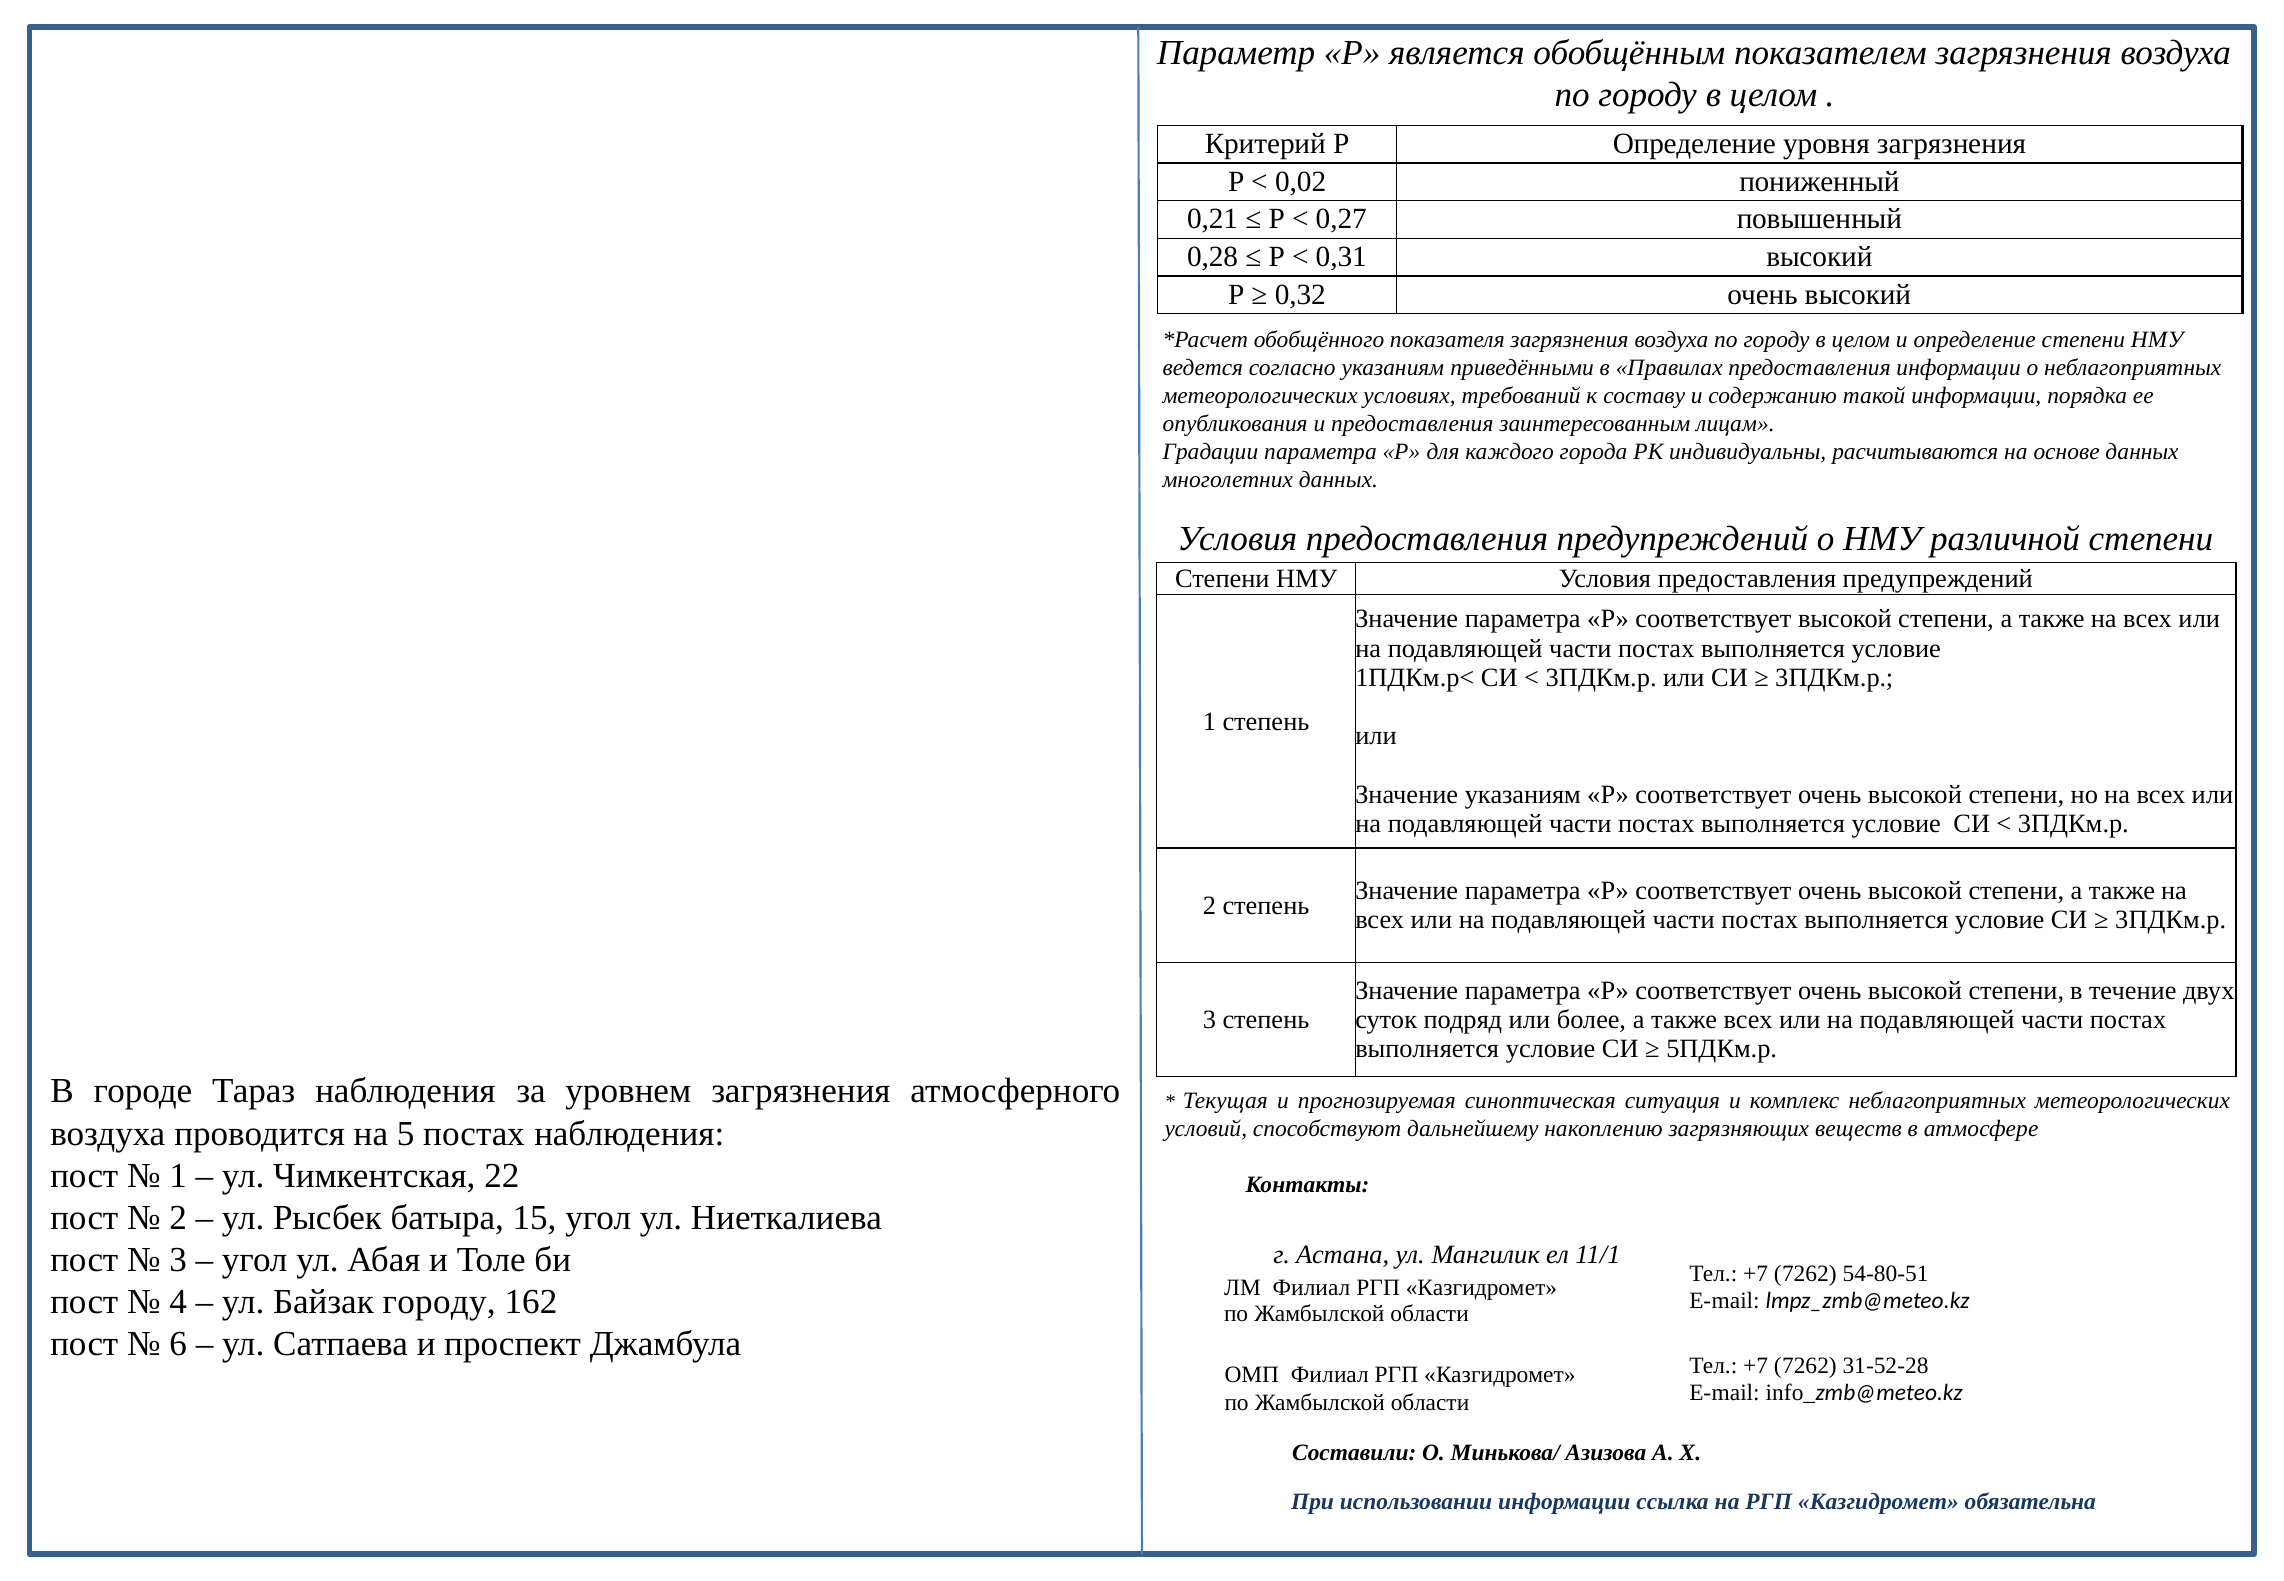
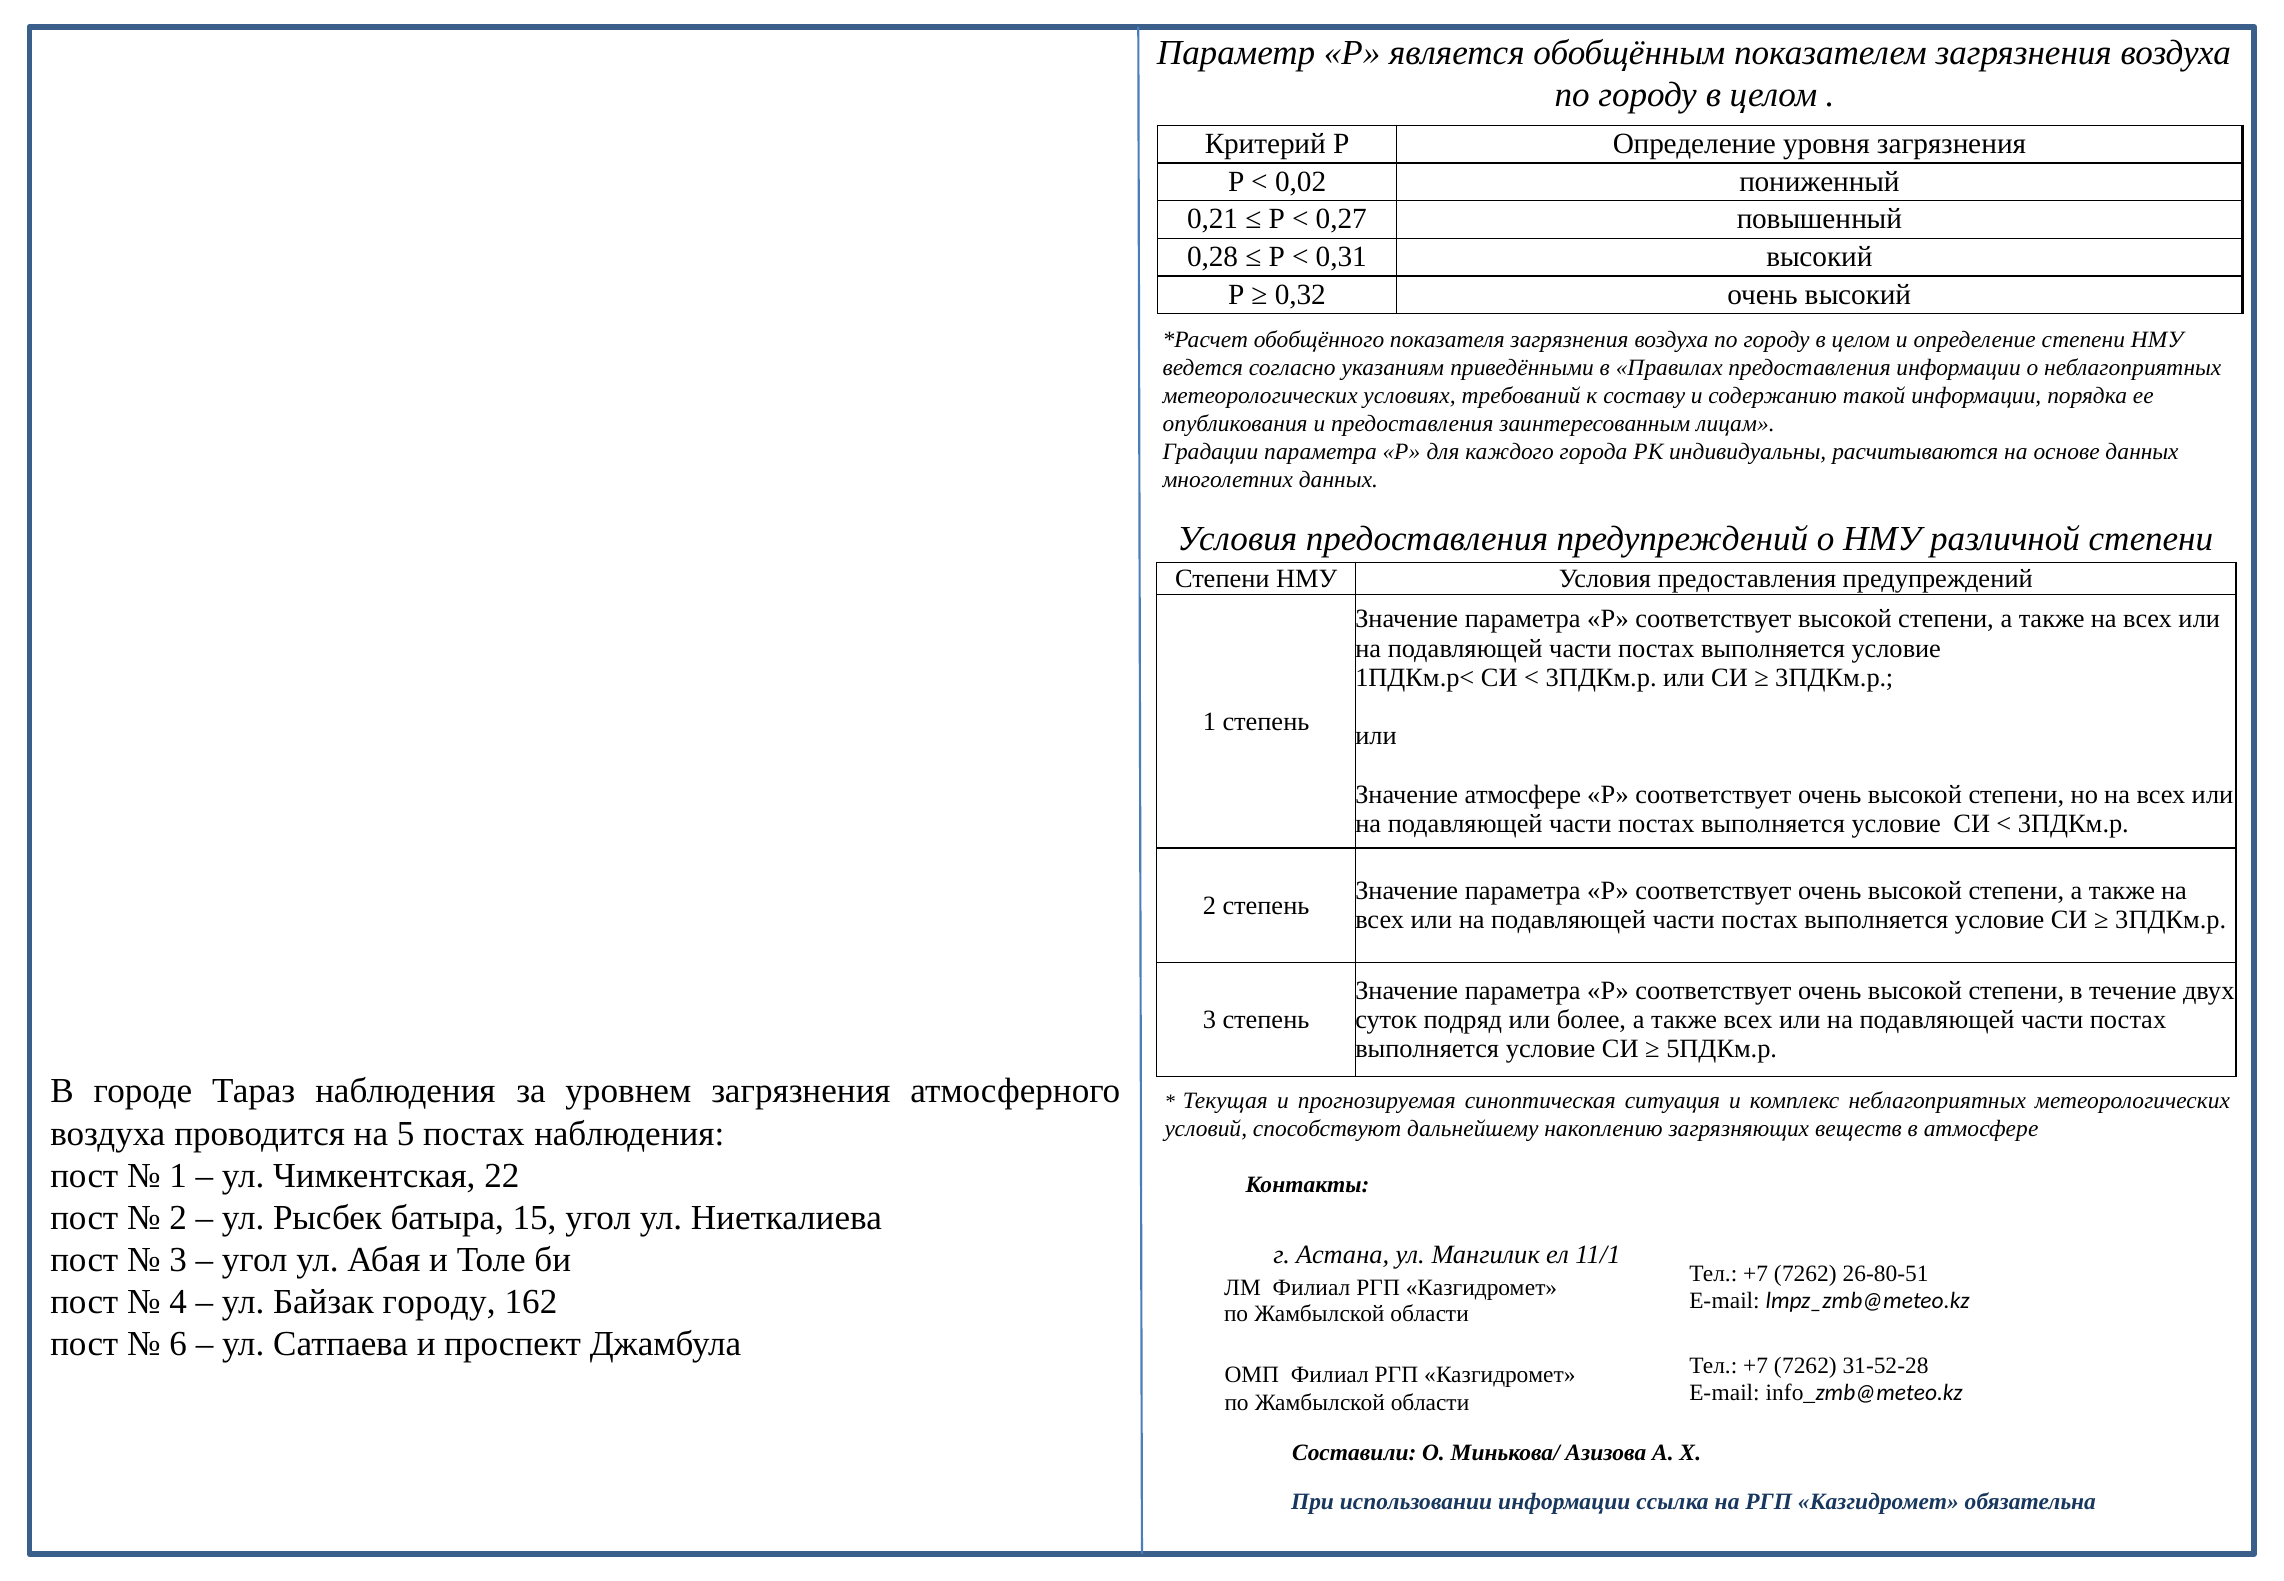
Значение указаниям: указаниям -> атмосфере
54-80-51: 54-80-51 -> 26-80-51
